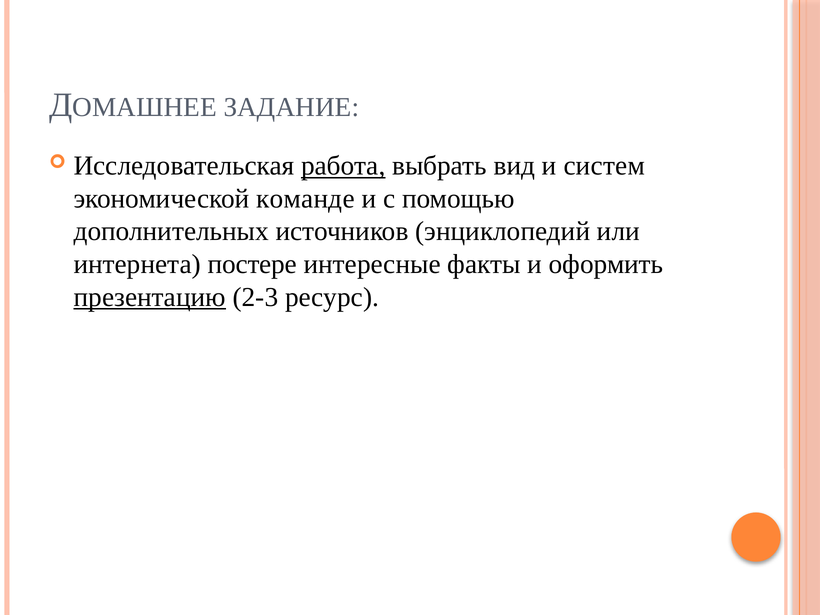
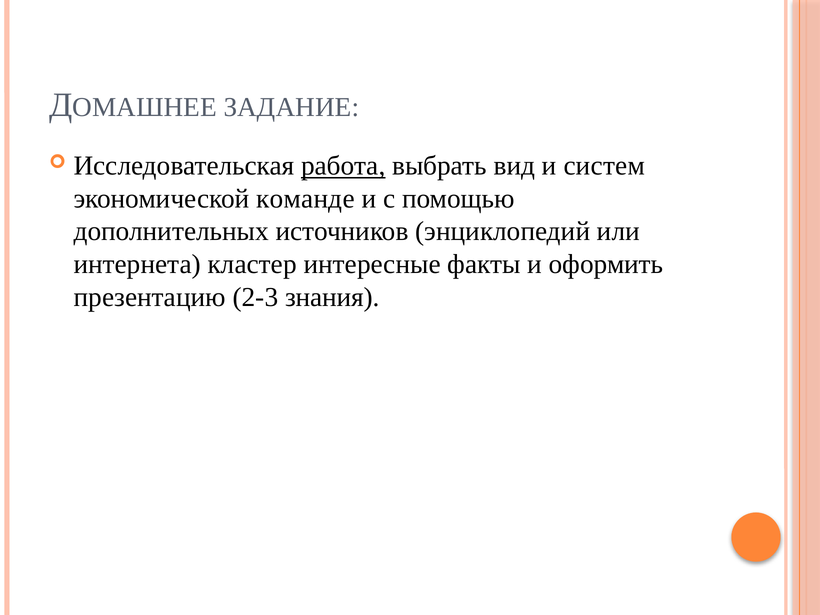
постере: постере -> кластер
презентацию underline: present -> none
ресурс: ресурс -> знания
